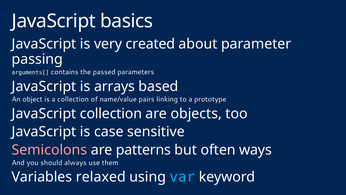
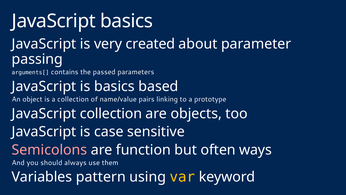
is arrays: arrays -> basics
patterns: patterns -> function
relaxed: relaxed -> pattern
var colour: light blue -> yellow
